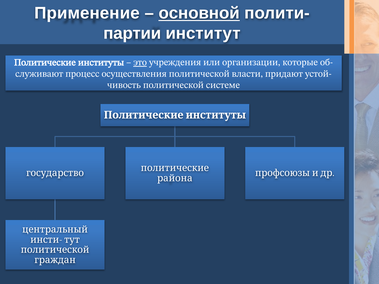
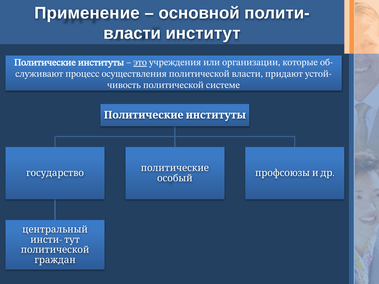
основной underline: present -> none
партии at (132, 33): партии -> власти
района: района -> особый
